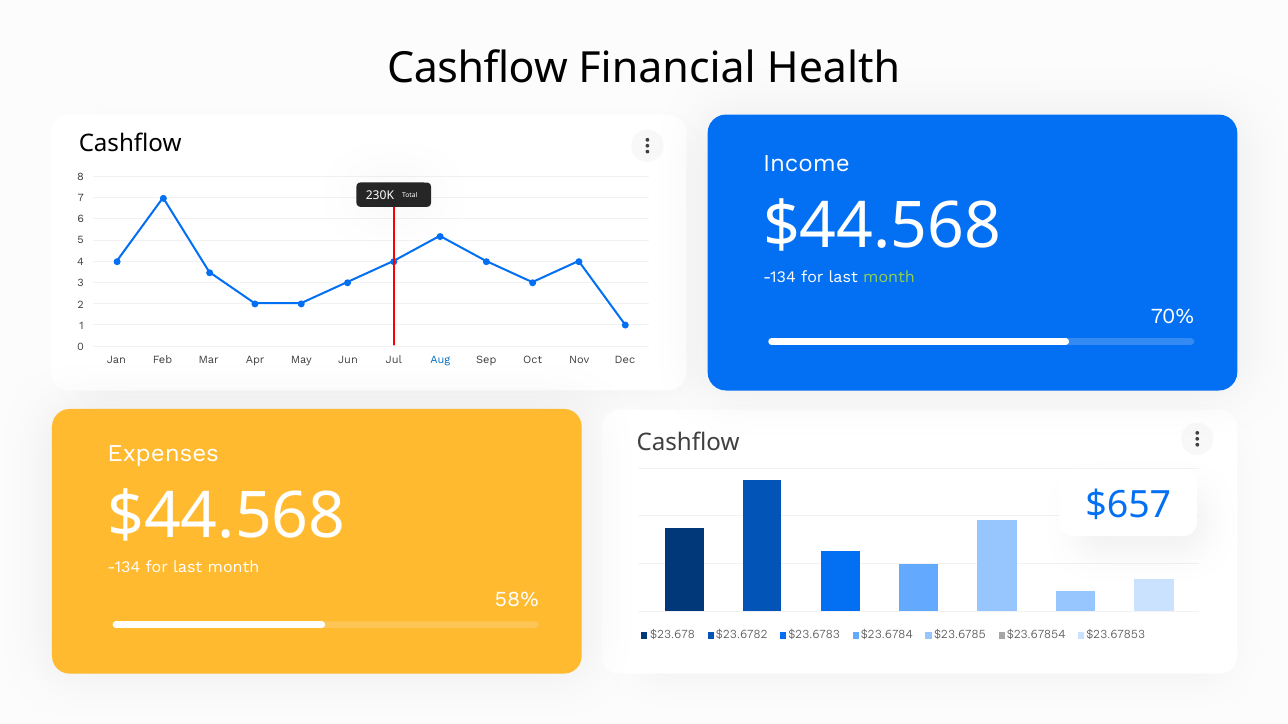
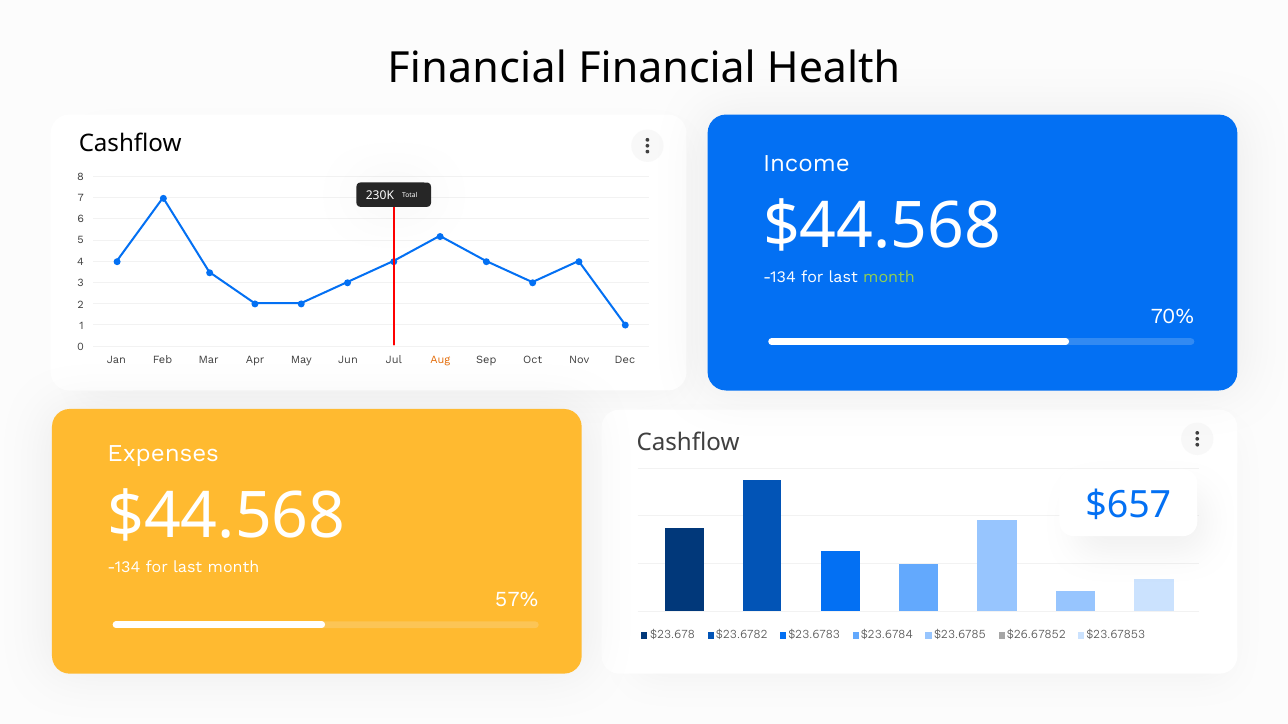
Cashflow at (478, 68): Cashflow -> Financial
Aug colour: blue -> orange
58%: 58% -> 57%
$23.67854: $23.67854 -> $26.67852
